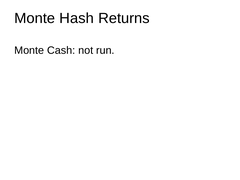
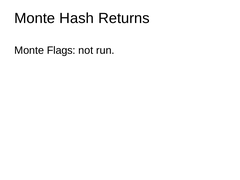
Cash: Cash -> Flags
